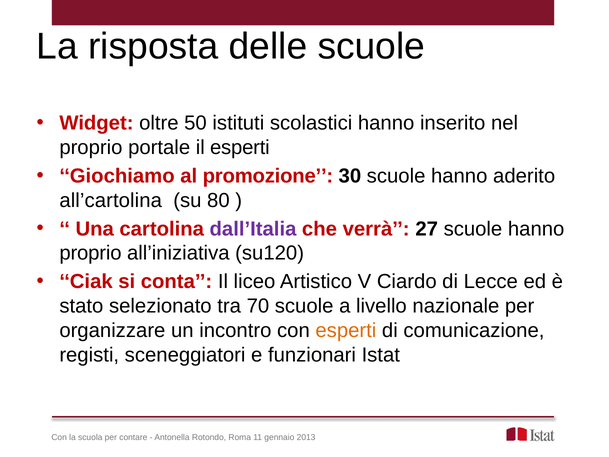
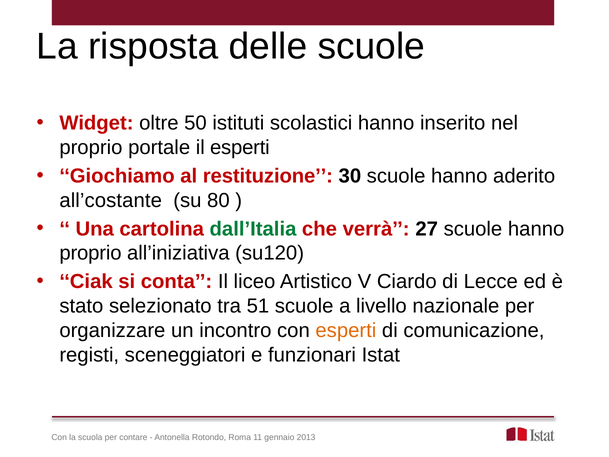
promozione: promozione -> restituzione
all’cartolina: all’cartolina -> all’costante
dall’Italia colour: purple -> green
70: 70 -> 51
